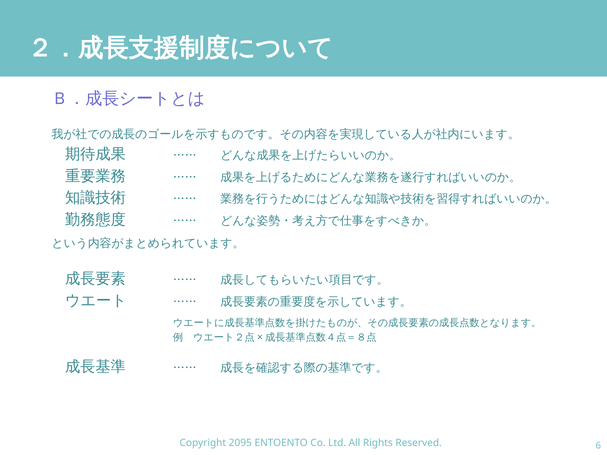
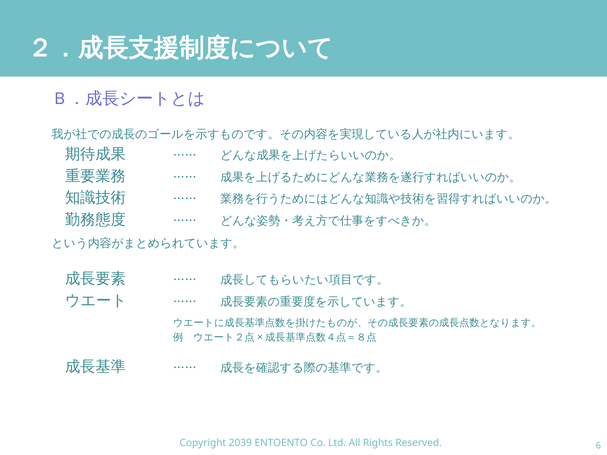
2095: 2095 -> 2039
